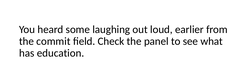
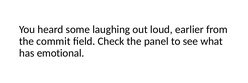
education: education -> emotional
